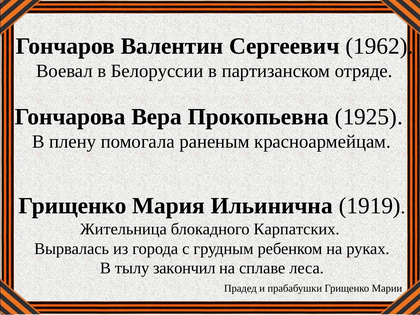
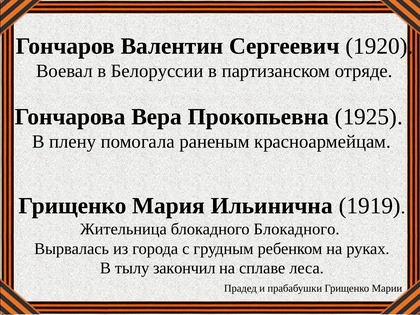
1962: 1962 -> 1920
блокадного Карпатских: Карпатских -> Блокадного
